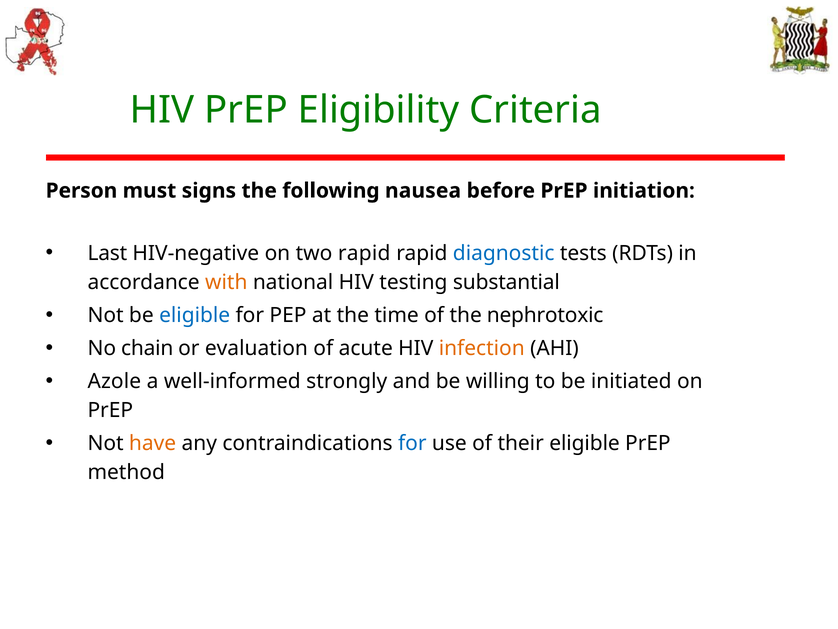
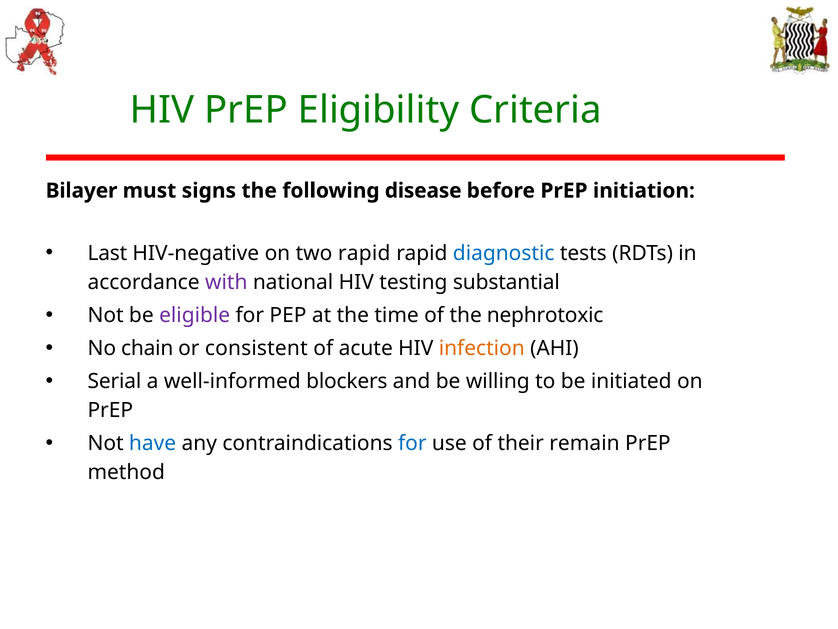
Person: Person -> Bilayer
nausea: nausea -> disease
with colour: orange -> purple
eligible at (195, 315) colour: blue -> purple
evaluation: evaluation -> consistent
Azole: Azole -> Serial
strongly: strongly -> blockers
have colour: orange -> blue
their eligible: eligible -> remain
